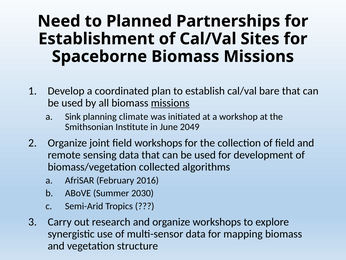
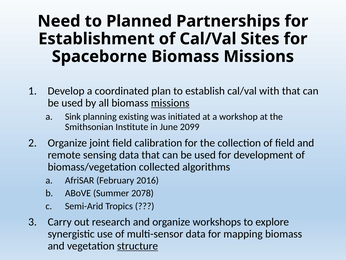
bare: bare -> with
climate: climate -> existing
2049: 2049 -> 2099
field workshops: workshops -> calibration
2030: 2030 -> 2078
structure underline: none -> present
